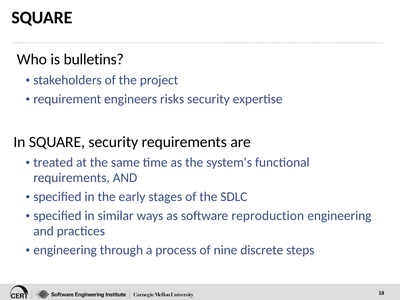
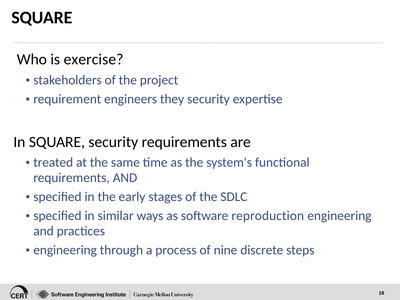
bulletins: bulletins -> exercise
risks: risks -> they
